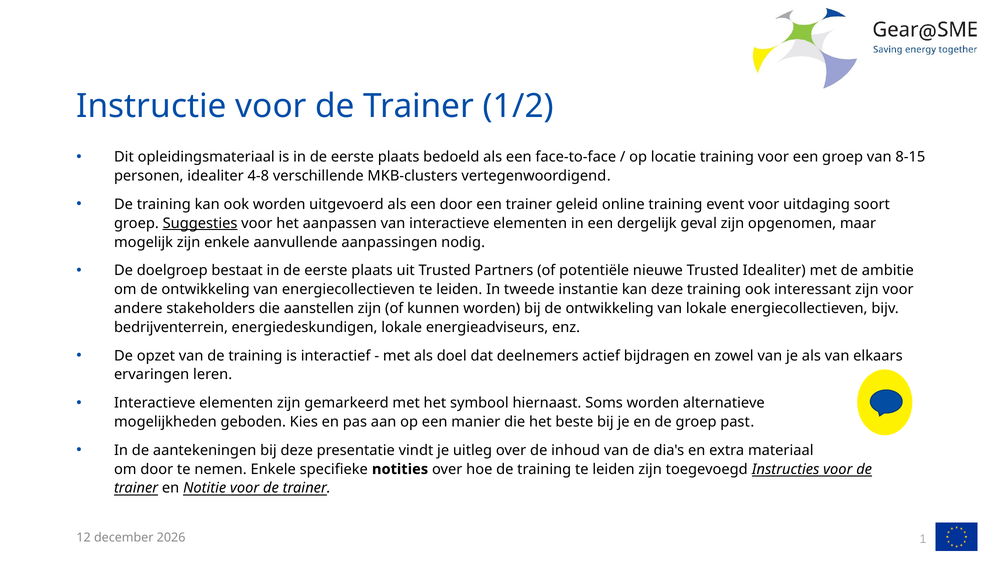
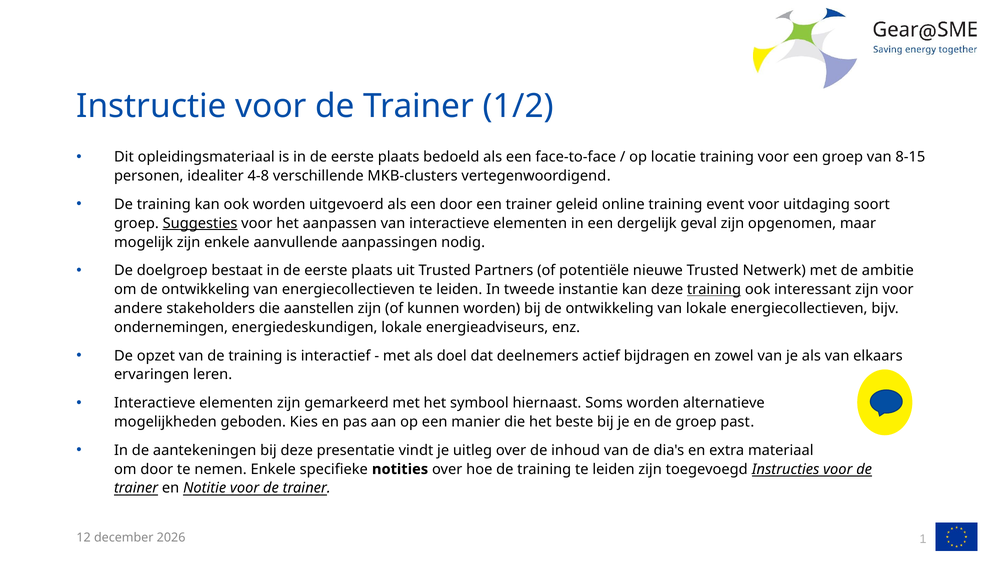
Trusted Idealiter: Idealiter -> Netwerk
training at (714, 290) underline: none -> present
bedrijventerrein: bedrijventerrein -> ondernemingen
